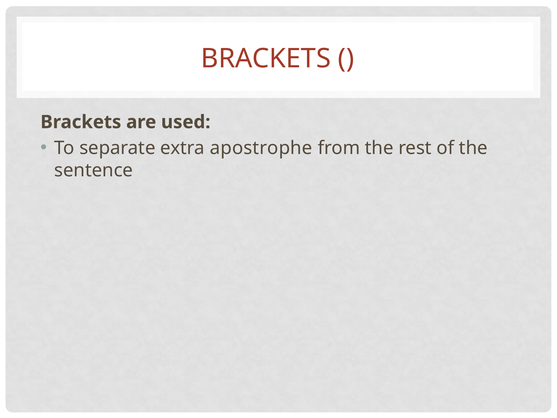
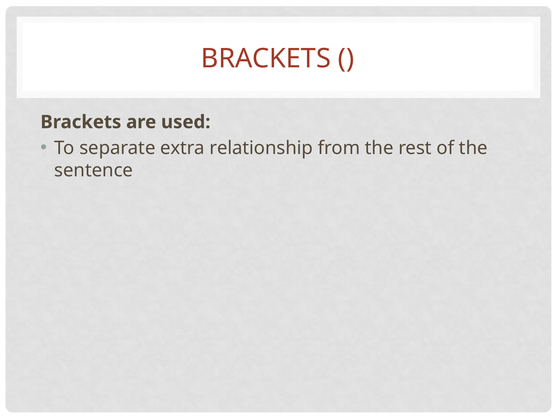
apostrophe: apostrophe -> relationship
